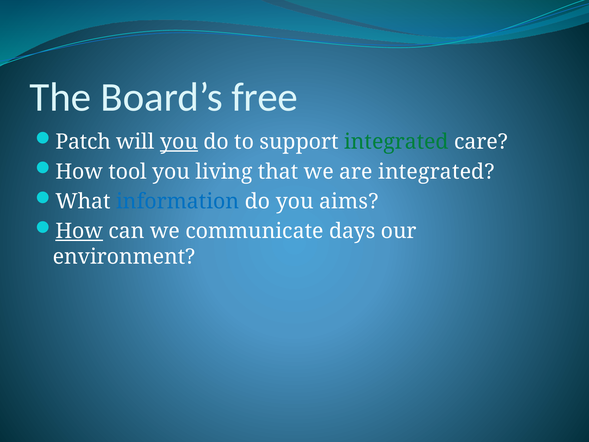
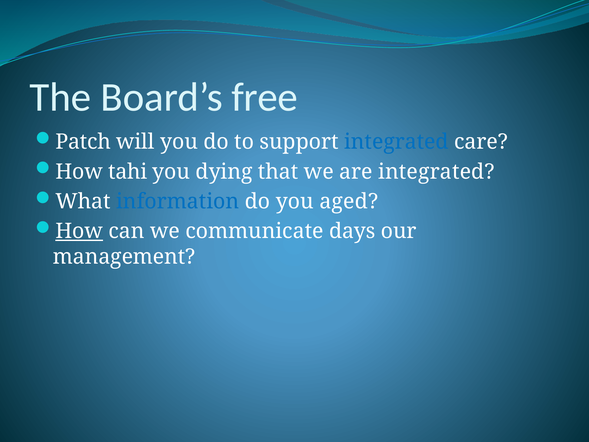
you at (179, 142) underline: present -> none
integrated at (396, 142) colour: green -> blue
tool: tool -> tahi
living: living -> dying
aims: aims -> aged
environment: environment -> management
